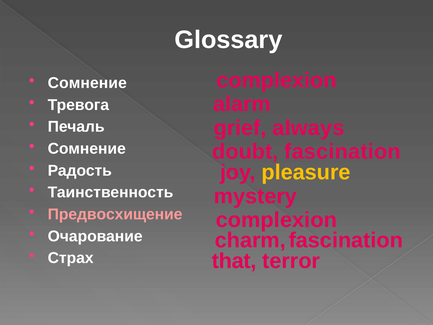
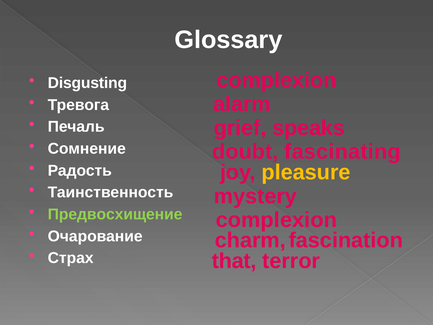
Сомнение at (87, 83): Сомнение -> Disgusting
always: always -> speaks
doubt fascination: fascination -> fascinating
Предвосхищение colour: pink -> light green
